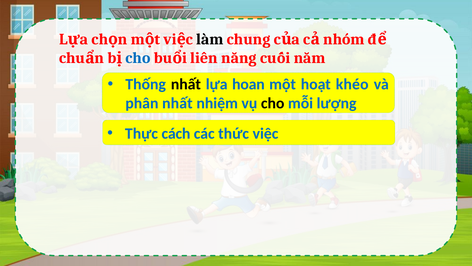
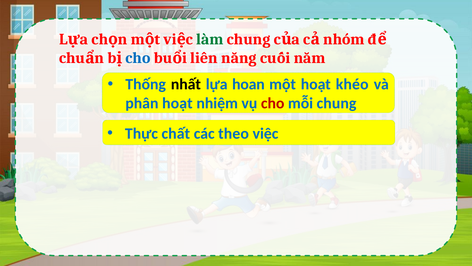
làm colour: black -> green
phân nhất: nhất -> hoạt
cho at (273, 103) colour: black -> red
mỗi lượng: lượng -> chung
cách: cách -> chất
thức: thức -> theo
